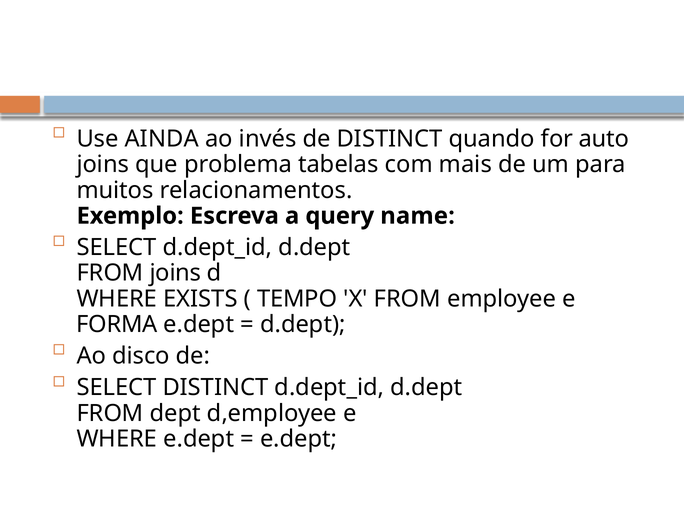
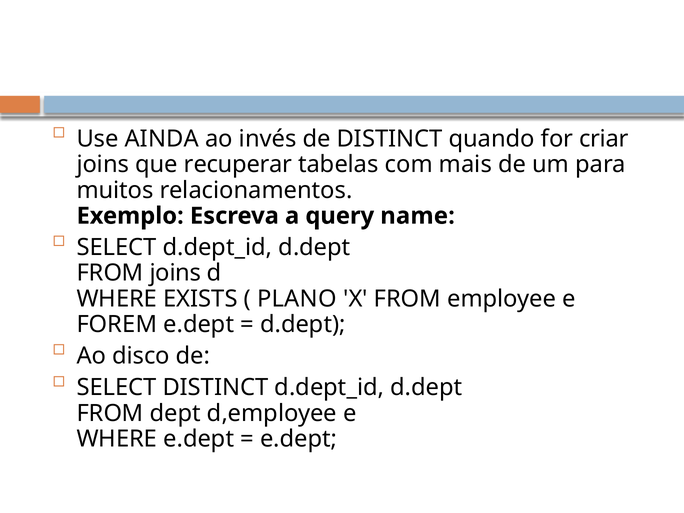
auto: auto -> criar
problema: problema -> recuperar
TEMPO: TEMPO -> PLANO
FORMA: FORMA -> FOREM
